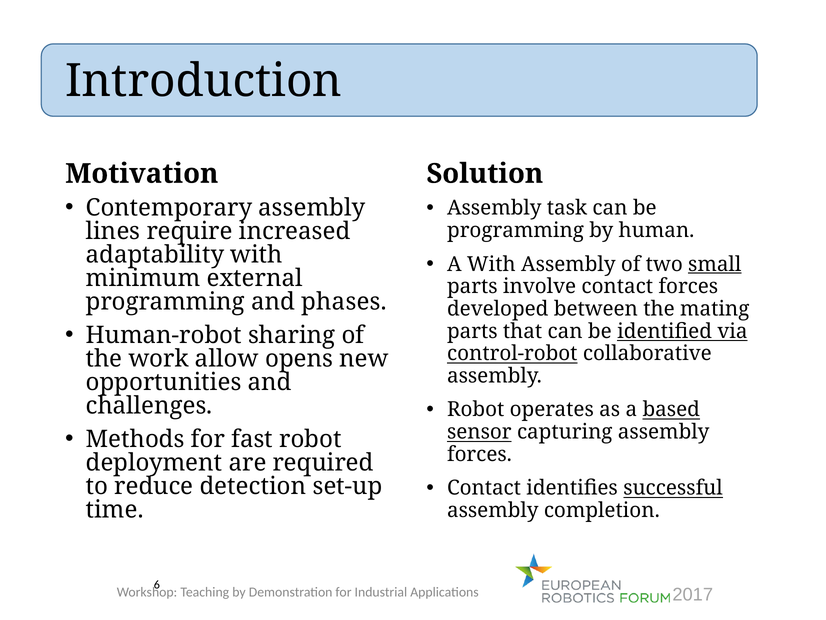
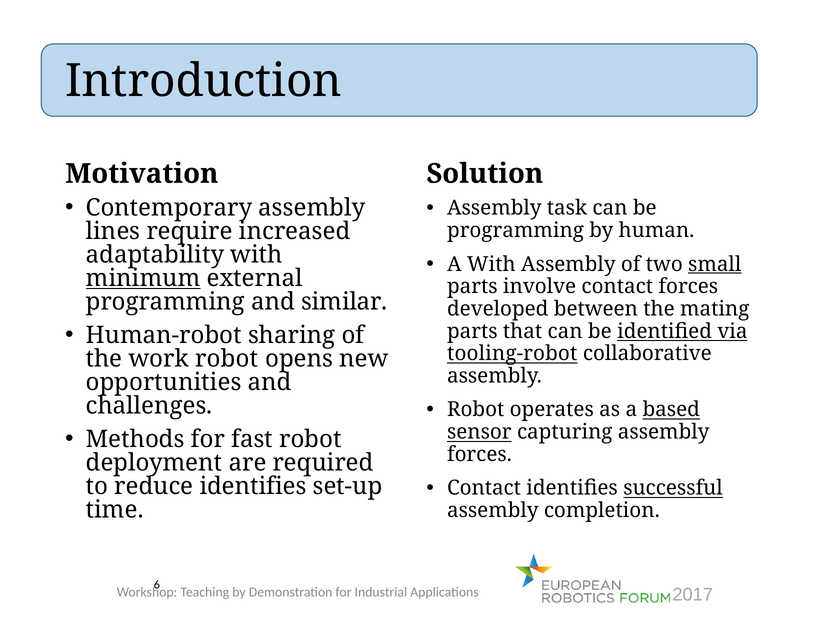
minimum underline: none -> present
phases: phases -> similar
control-robot: control-robot -> tooling-robot
work allow: allow -> robot
reduce detection: detection -> identifies
